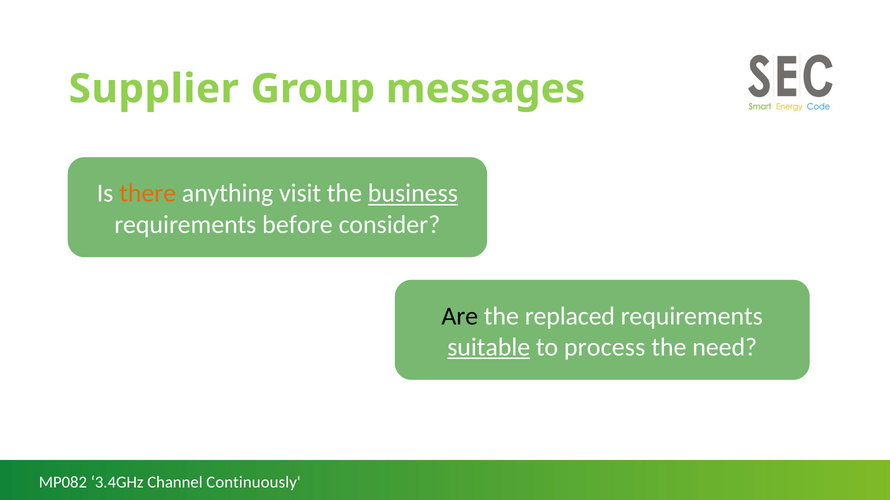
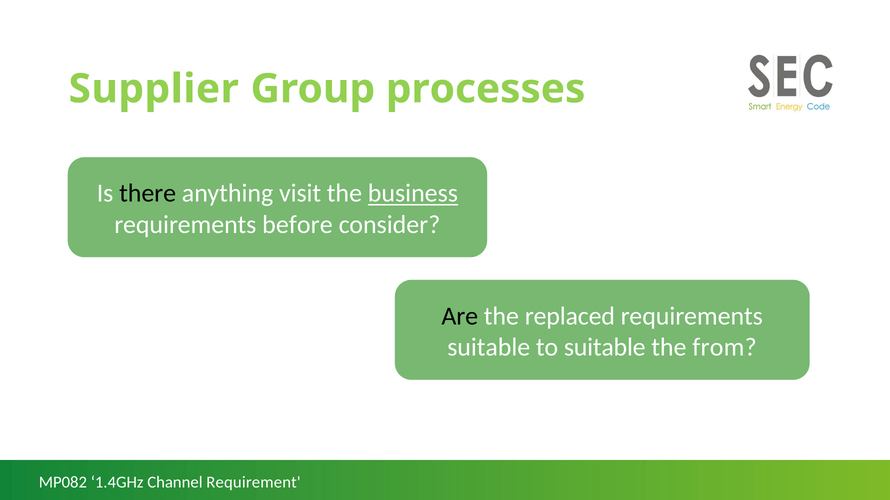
messages: messages -> processes
there colour: orange -> black
suitable at (489, 348) underline: present -> none
to process: process -> suitable
need: need -> from
3.4GHz: 3.4GHz -> 1.4GHz
Continuously: Continuously -> Requirement
